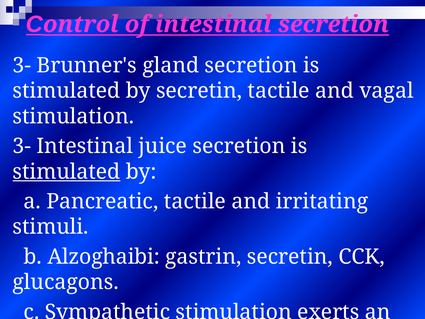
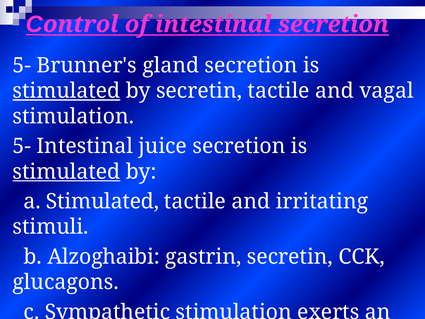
3- at (22, 65): 3- -> 5-
stimulated at (66, 91) underline: none -> present
3- at (22, 146): 3- -> 5-
a Pancreatic: Pancreatic -> Stimulated
